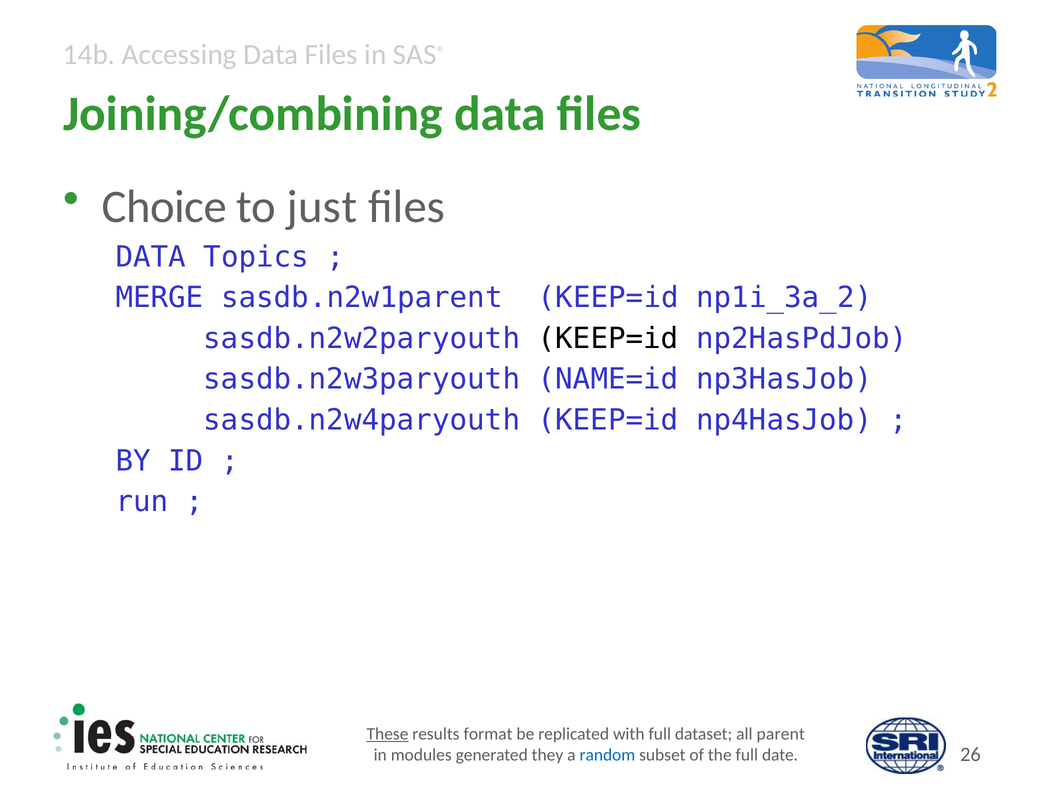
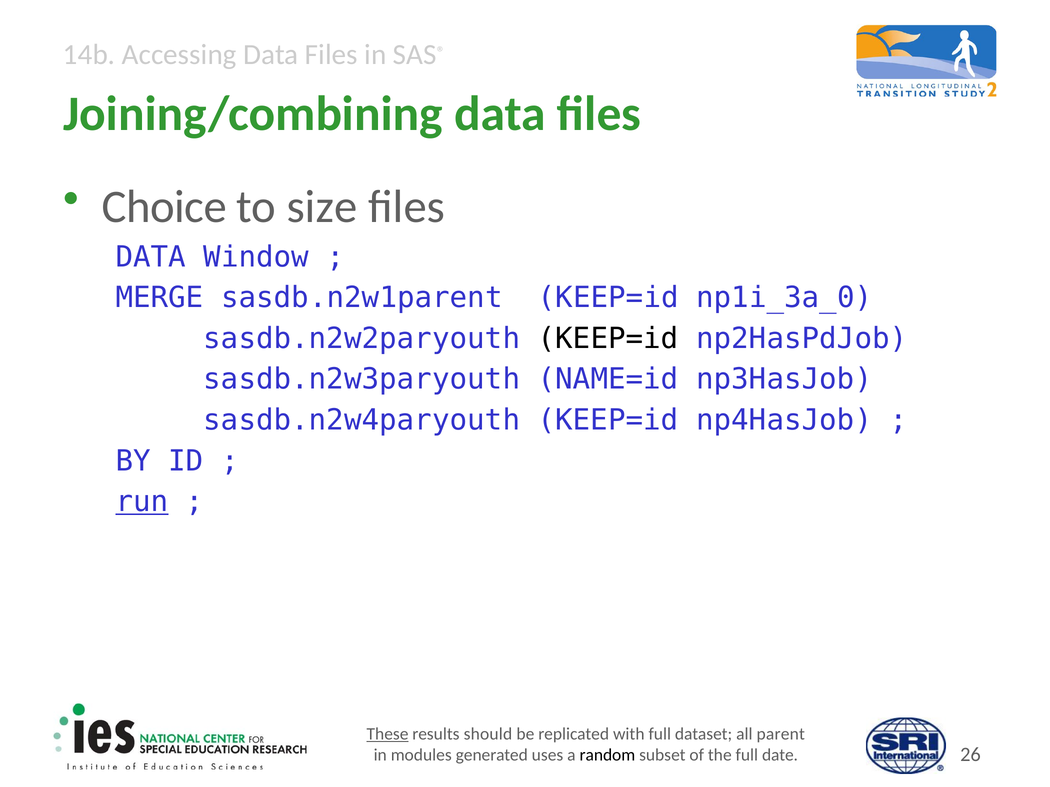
just: just -> size
Topics: Topics -> Window
np1i_3a_2: np1i_3a_2 -> np1i_3a_0
run underline: none -> present
format: format -> should
they: they -> uses
random colour: blue -> black
